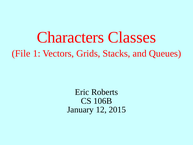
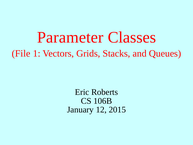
Characters: Characters -> Parameter
